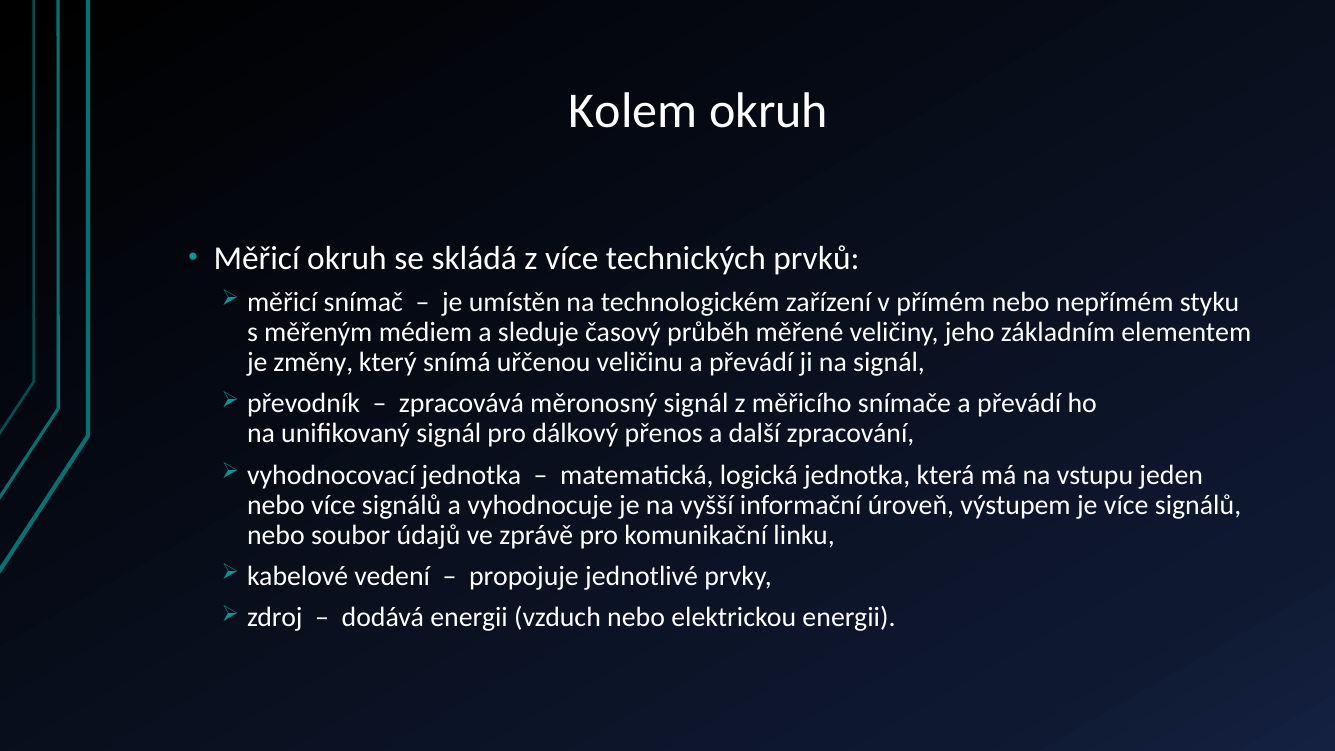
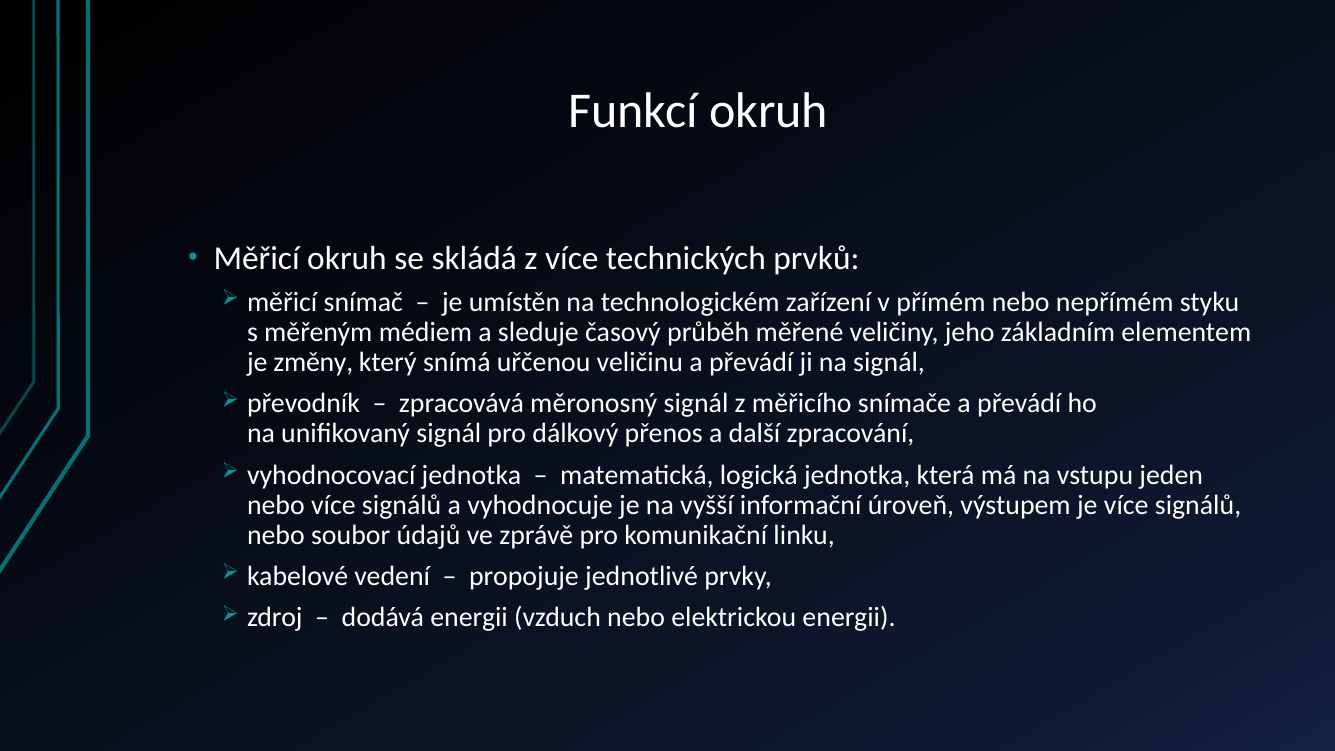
Kolem: Kolem -> Funkcí
